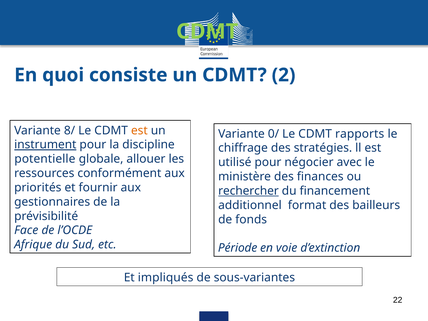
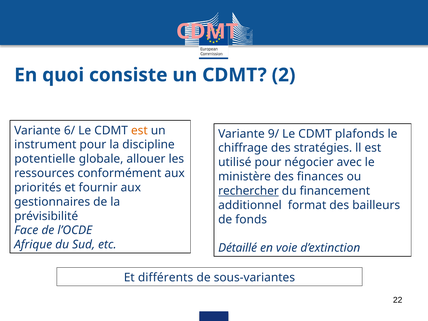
CDMT at (207, 31) colour: light green -> pink
8/: 8/ -> 6/
0/: 0/ -> 9/
rapports: rapports -> plafonds
instrument underline: present -> none
Période: Période -> Détaillé
impliqués: impliqués -> différents
